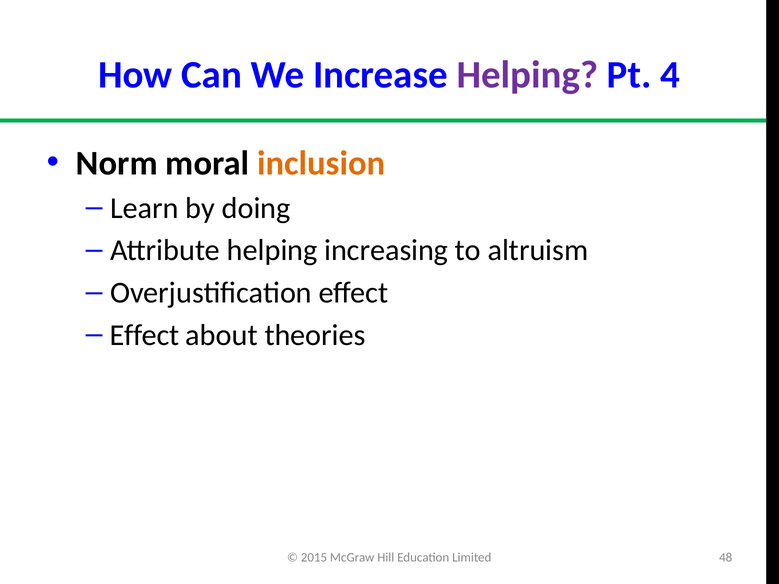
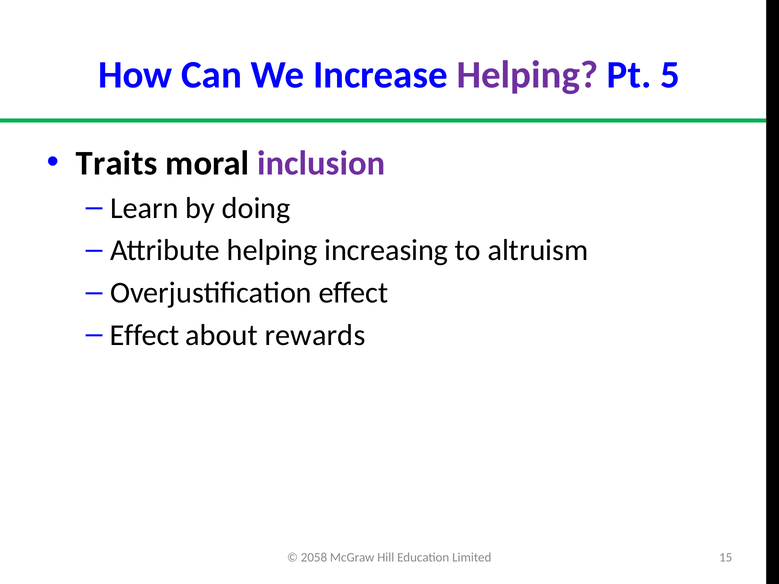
4: 4 -> 5
Norm: Norm -> Traits
inclusion colour: orange -> purple
theories: theories -> rewards
2015: 2015 -> 2058
48: 48 -> 15
